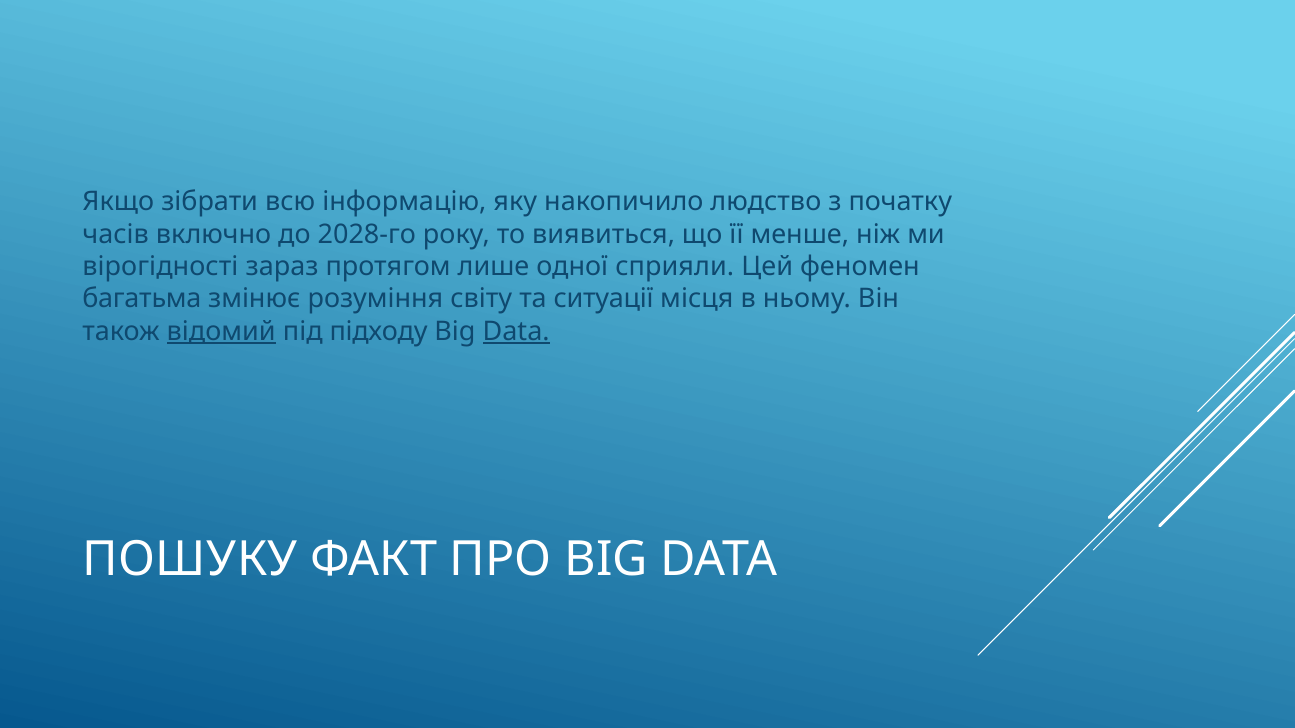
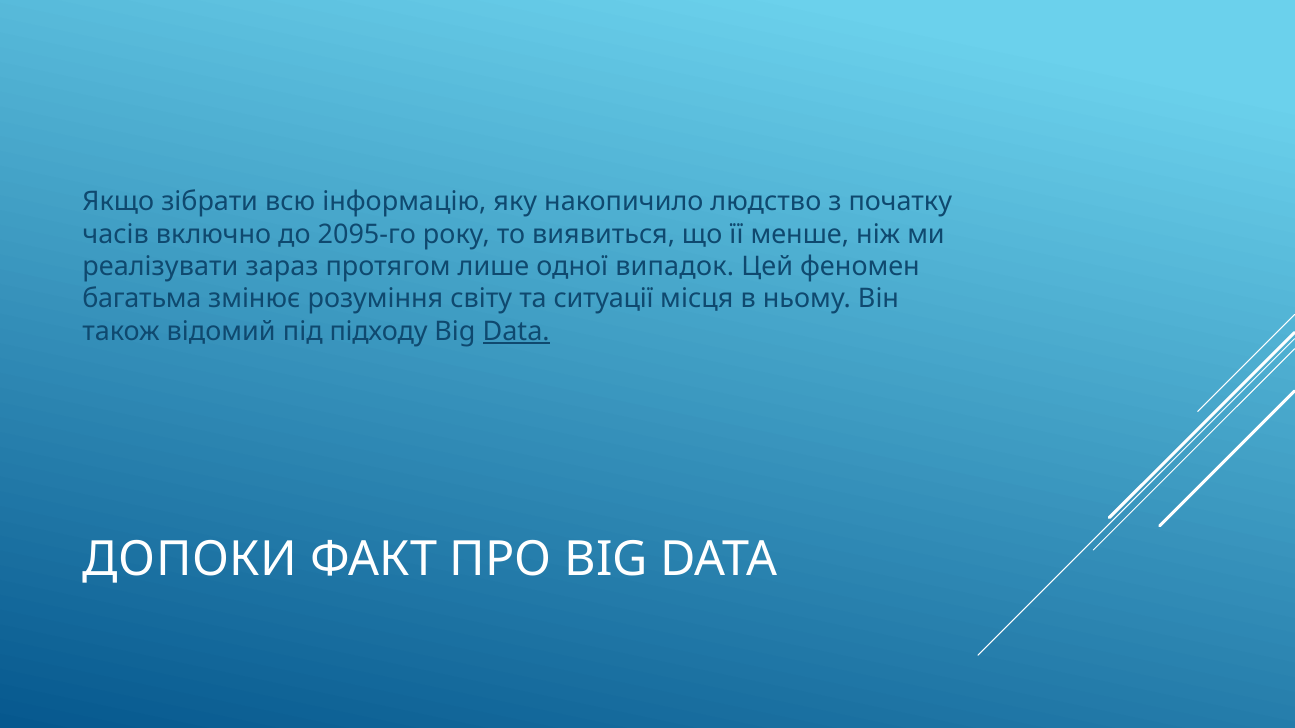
2028-го: 2028-го -> 2095-го
вірогідності: вірогідності -> реалізувати
сприяли: сприяли -> випадок
відомий underline: present -> none
ПОШУКУ: ПОШУКУ -> ДОПОКИ
